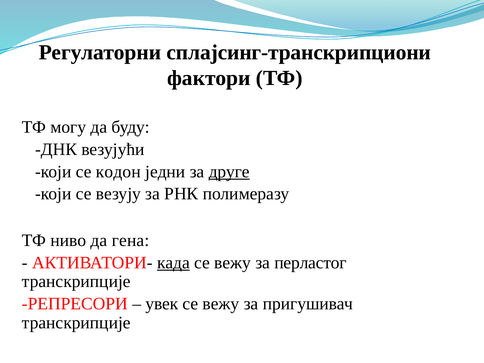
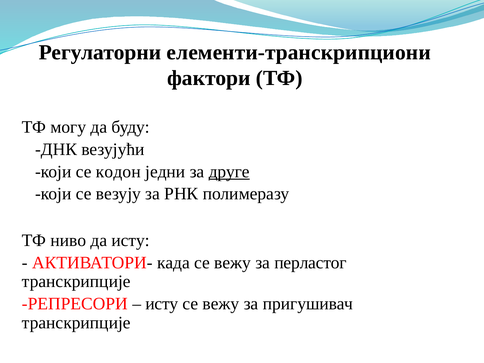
сплајсинг-транскрипциони: сплајсинг-транскрипциони -> елементи-транскрипциони
да гена: гена -> исту
када underline: present -> none
увек at (162, 304): увек -> исту
